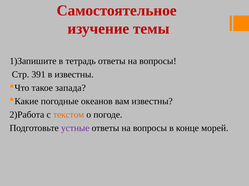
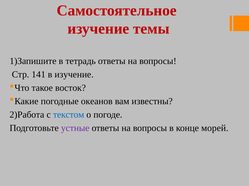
391: 391 -> 141
в известны: известны -> изучение
запада: запада -> восток
текстом colour: orange -> blue
